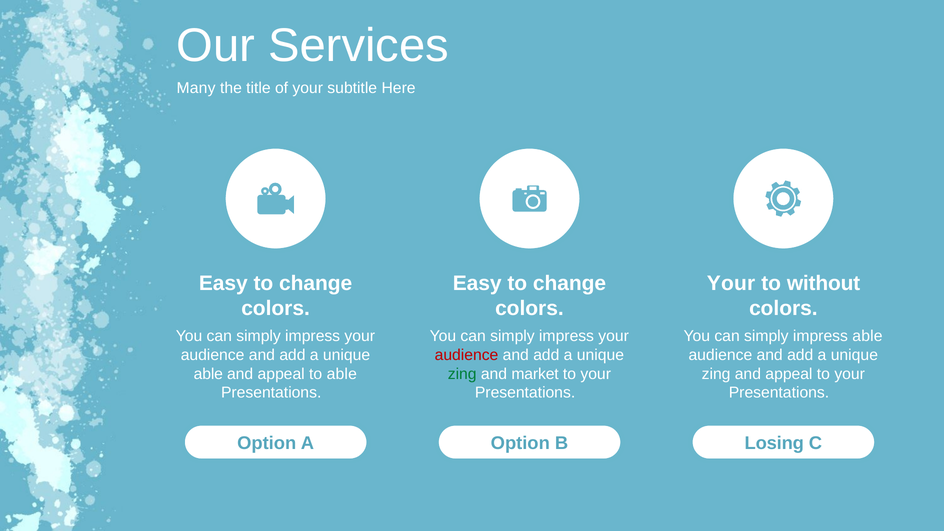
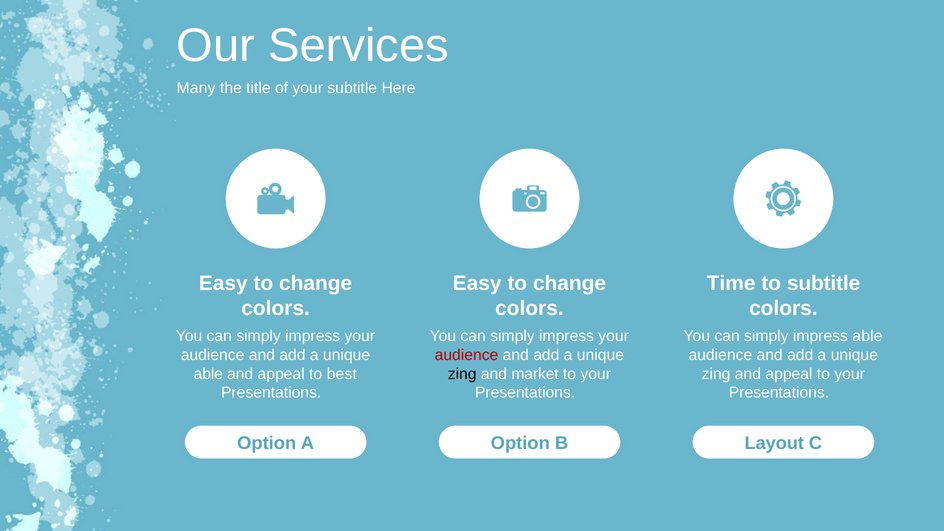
Your at (731, 283): Your -> Time
to without: without -> subtitle
to able: able -> best
zing at (462, 374) colour: green -> black
Losing: Losing -> Layout
